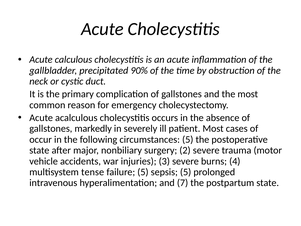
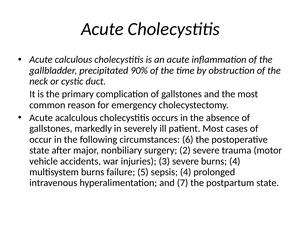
circumstances 5: 5 -> 6
multisystem tense: tense -> burns
sepsis 5: 5 -> 4
